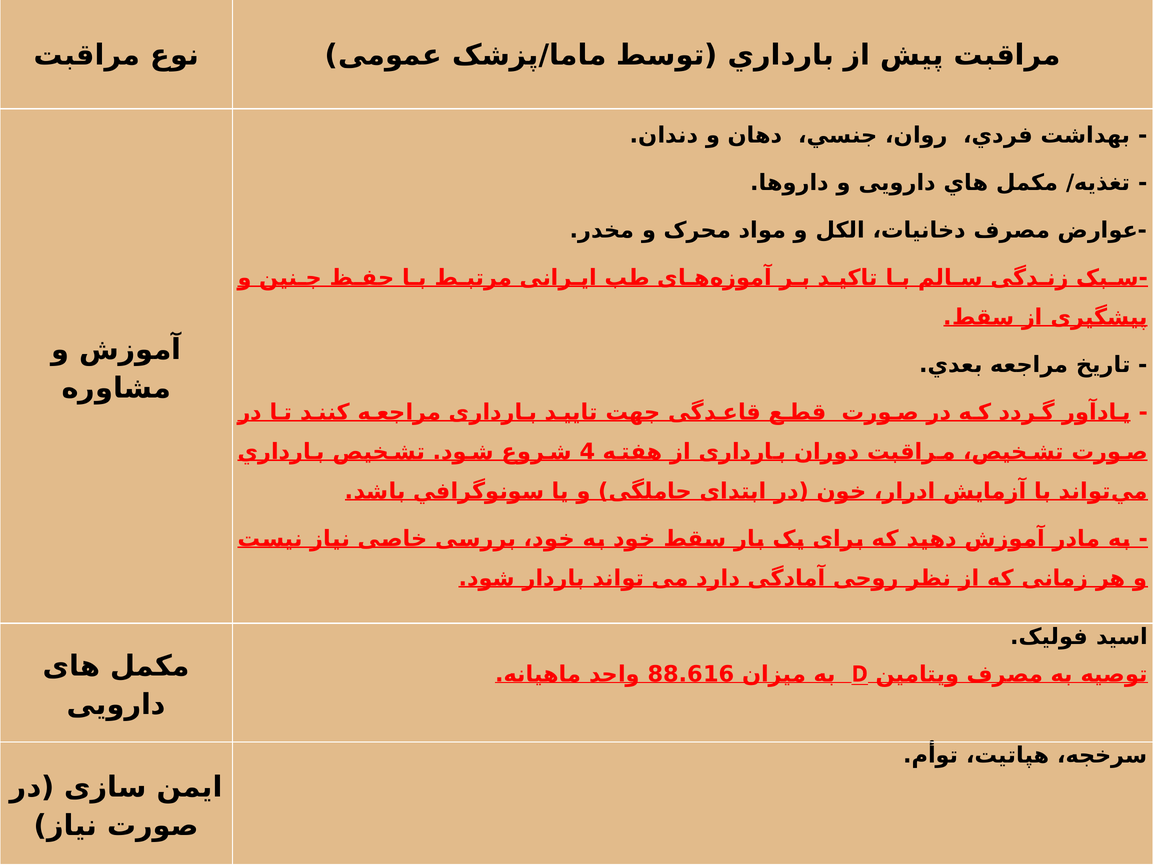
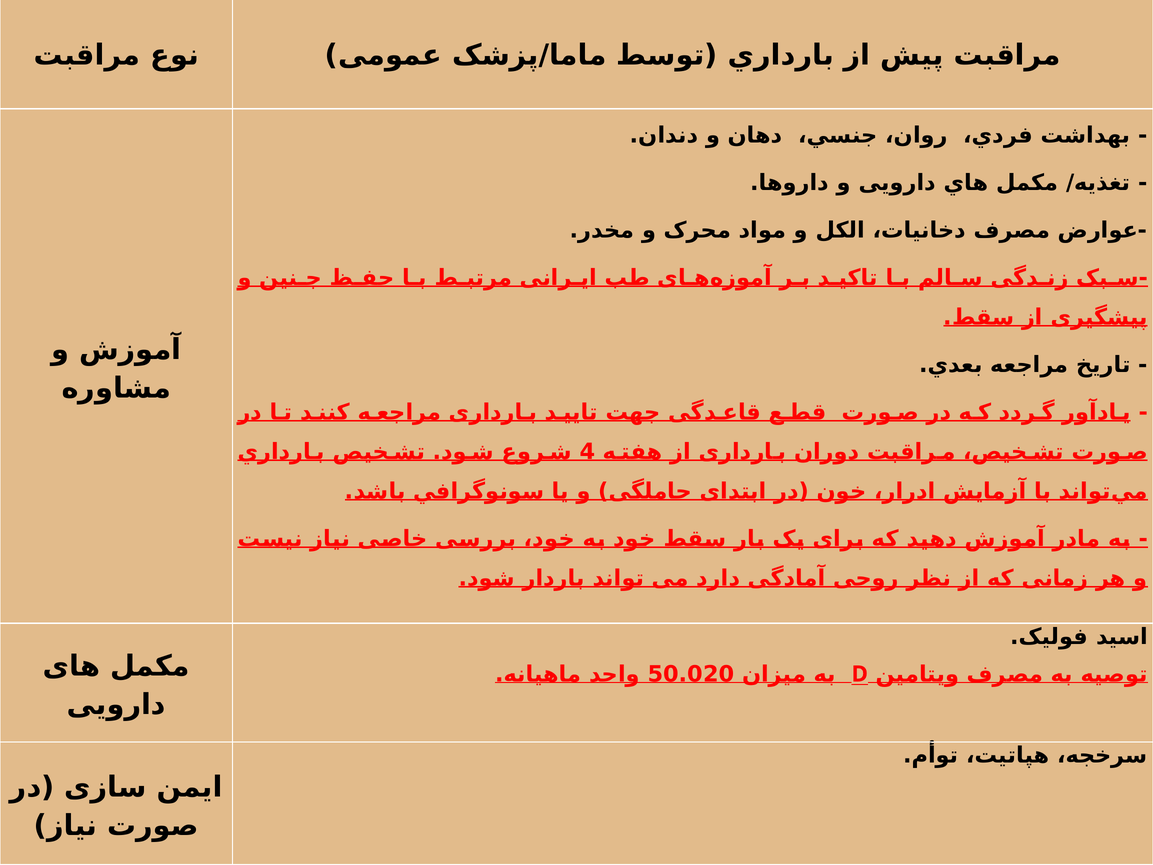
88.616: 88.616 -> 50.020
